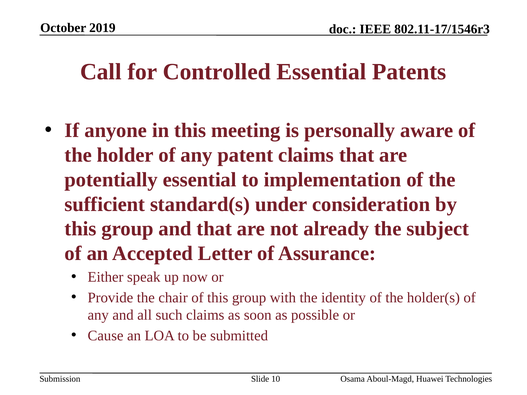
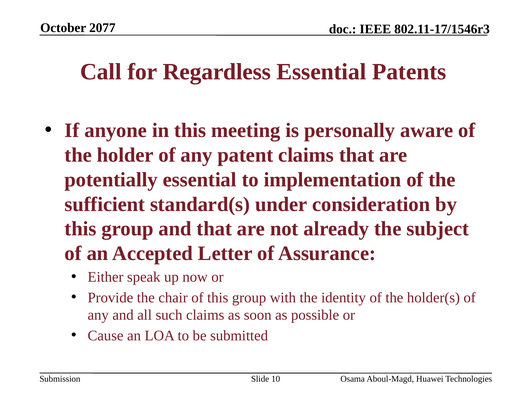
2019: 2019 -> 2077
Controlled: Controlled -> Regardless
